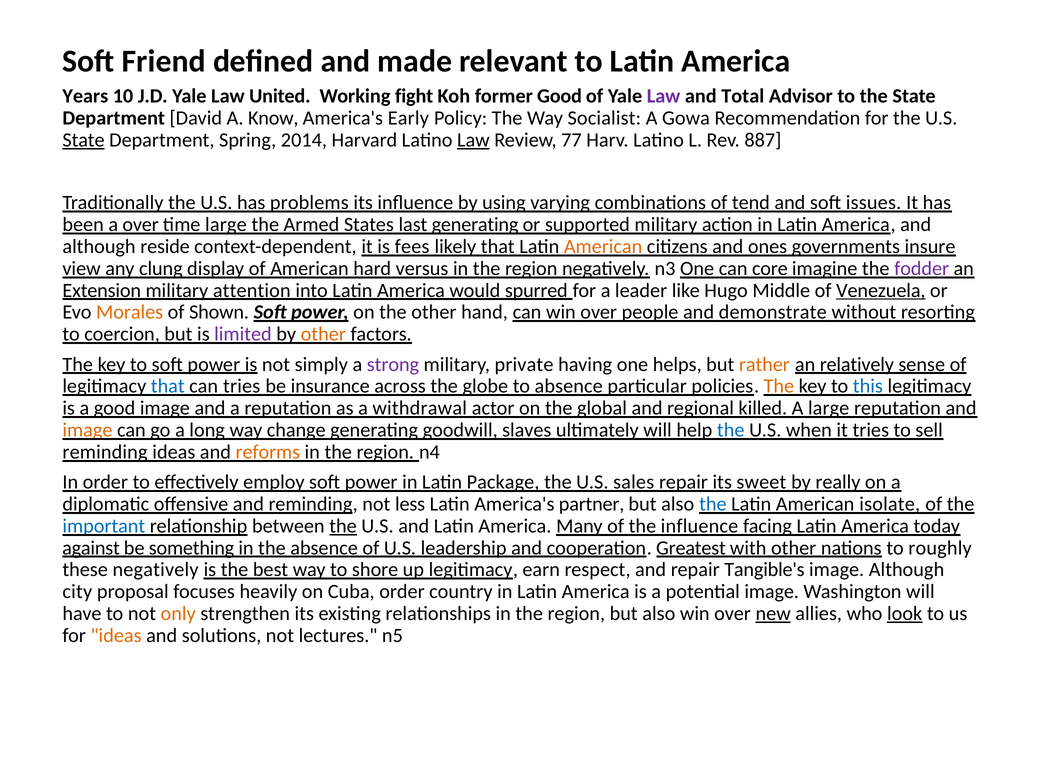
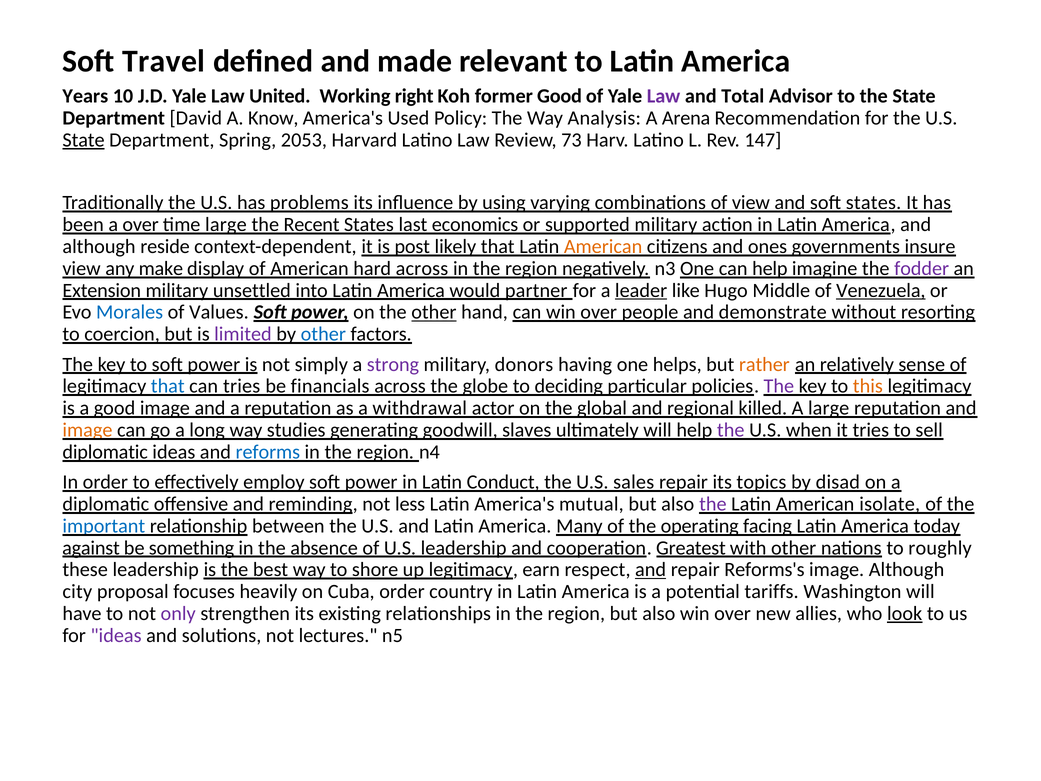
Friend: Friend -> Travel
fight: fight -> right
Early: Early -> Used
Socialist: Socialist -> Analysis
Gowa: Gowa -> Arena
2014: 2014 -> 2053
Law at (473, 140) underline: present -> none
77: 77 -> 73
887: 887 -> 147
of tend: tend -> view
soft issues: issues -> states
Armed: Armed -> Recent
last generating: generating -> economics
fees: fees -> post
clung: clung -> make
hard versus: versus -> across
can core: core -> help
attention: attention -> unsettled
spurred: spurred -> partner
leader underline: none -> present
Morales colour: orange -> blue
Shown: Shown -> Values
other at (434, 312) underline: none -> present
other at (323, 334) colour: orange -> blue
private: private -> donors
insurance: insurance -> financials
to absence: absence -> deciding
The at (779, 386) colour: orange -> purple
this colour: blue -> orange
change: change -> studies
the at (731, 430) colour: blue -> purple
reminding at (105, 452): reminding -> diplomatic
reforms colour: orange -> blue
Package: Package -> Conduct
sweet: sweet -> topics
really: really -> disad
partner: partner -> mutual
the at (713, 504) colour: blue -> purple
the at (343, 526) underline: present -> none
the influence: influence -> operating
these negatively: negatively -> leadership
and at (651, 570) underline: none -> present
Tangible's: Tangible's -> Reforms's
potential image: image -> tariffs
only colour: orange -> purple
new underline: present -> none
ideas at (116, 635) colour: orange -> purple
